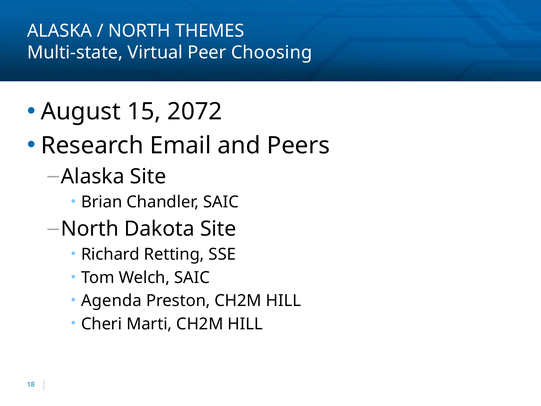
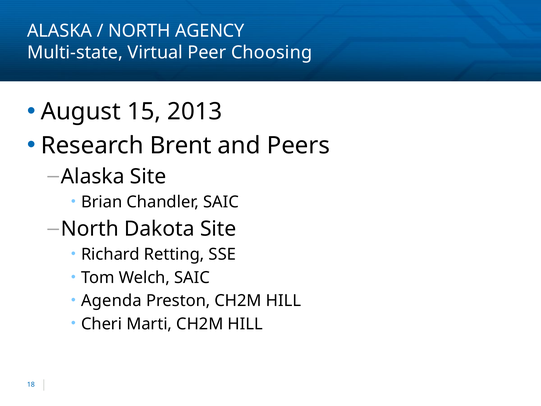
THEMES: THEMES -> AGENCY
2072: 2072 -> 2013
Email: Email -> Brent
